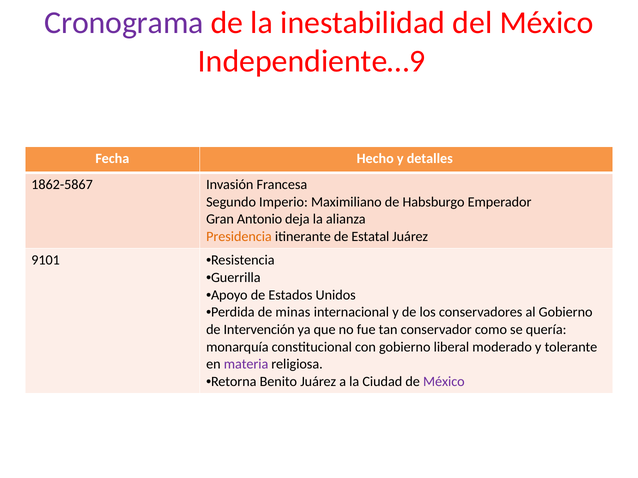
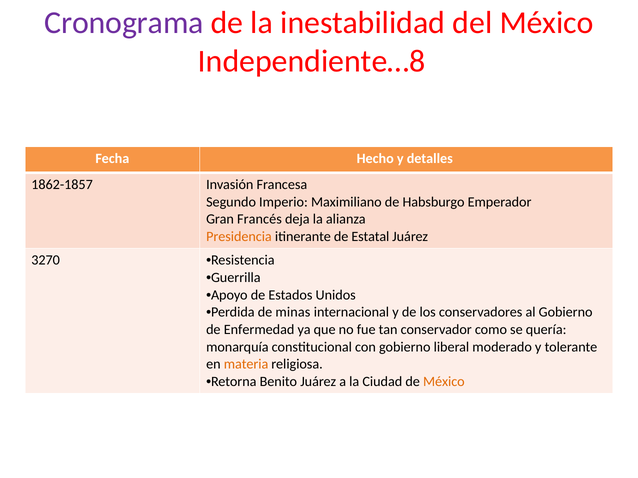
Independiente…9: Independiente…9 -> Independiente…8
1862-5867: 1862-5867 -> 1862-1857
Antonio: Antonio -> Francés
9101: 9101 -> 3270
Intervención: Intervención -> Enfermedad
materia colour: purple -> orange
México at (444, 382) colour: purple -> orange
